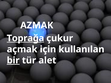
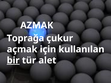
Toprağa underline: present -> none
